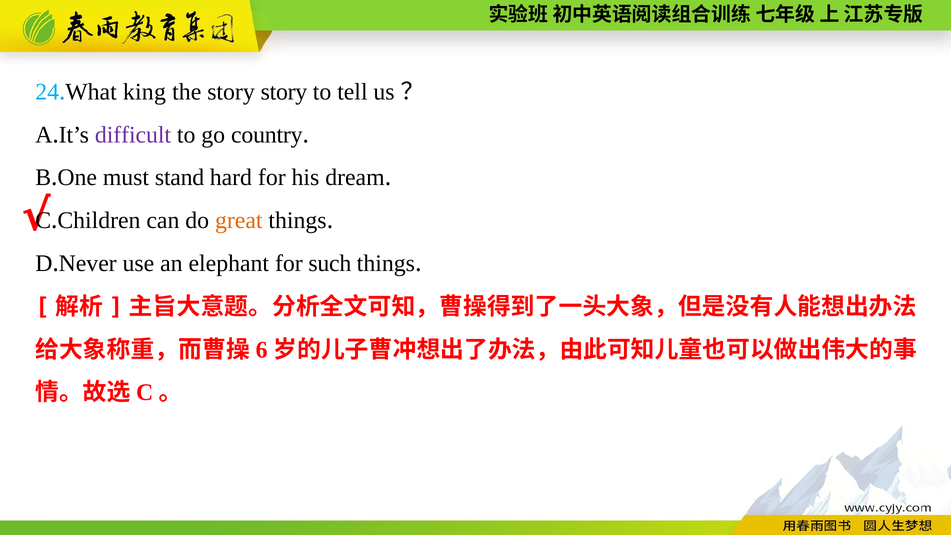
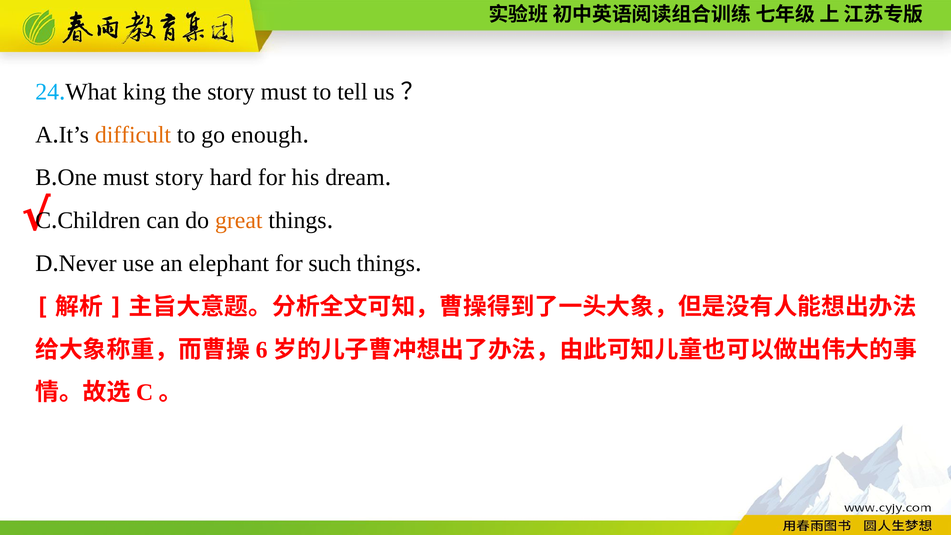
story story: story -> must
difficult colour: purple -> orange
country: country -> enough
must stand: stand -> story
